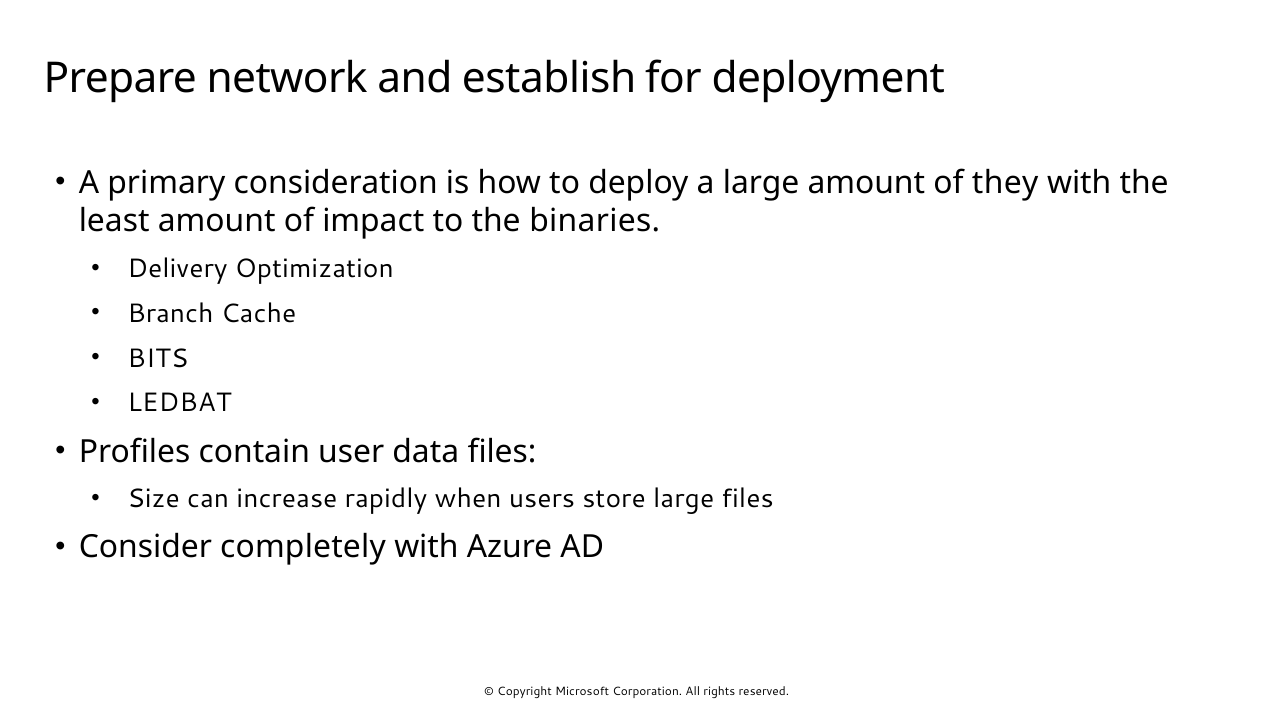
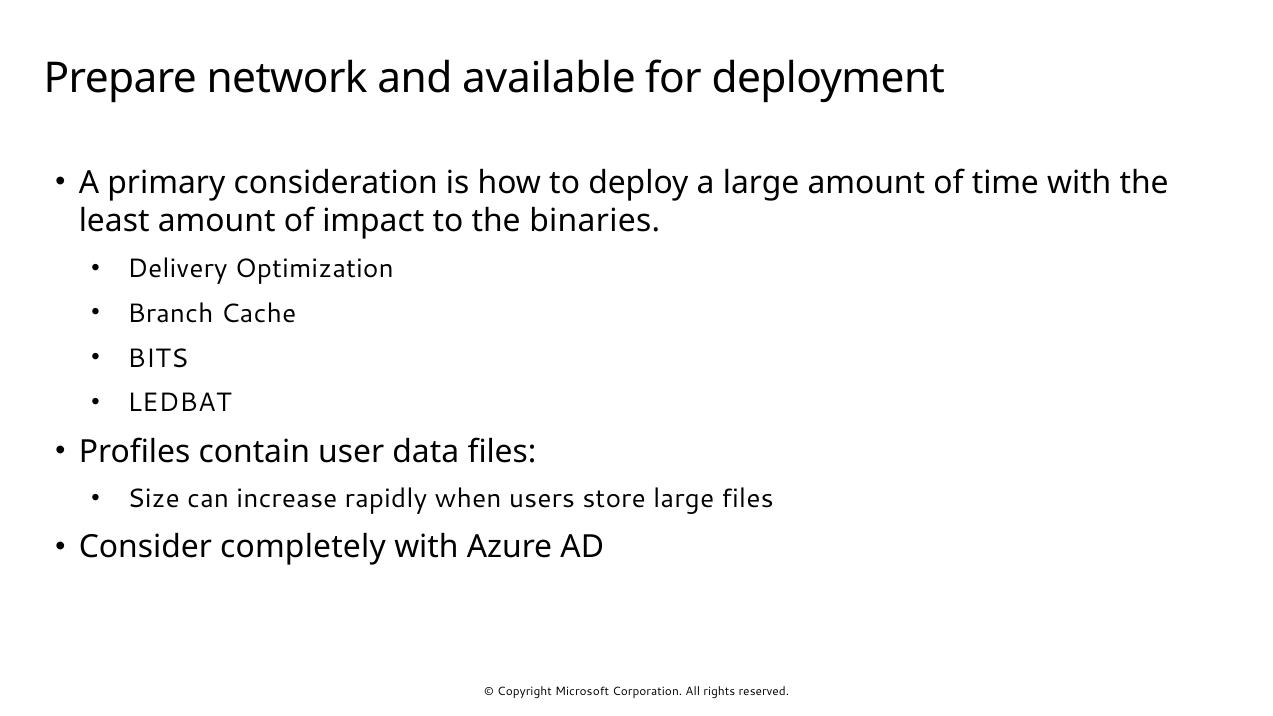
establish: establish -> available
they: they -> time
